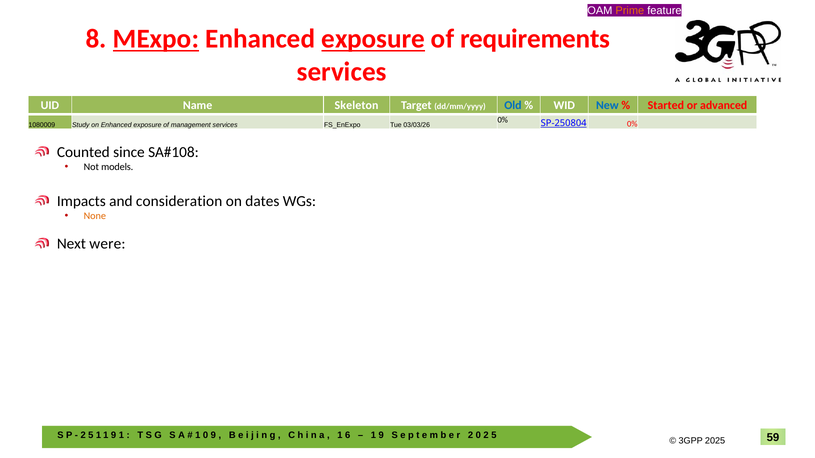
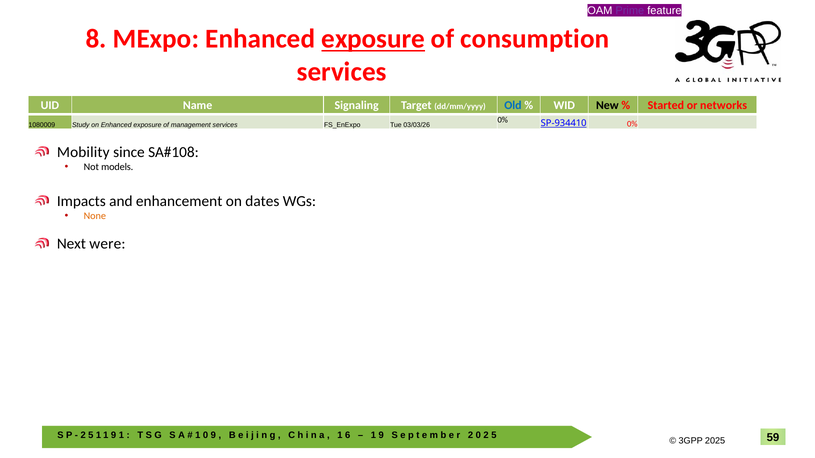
Prime colour: orange -> purple
MExpo underline: present -> none
requirements: requirements -> consumption
Skeleton: Skeleton -> Signaling
New colour: blue -> black
advanced: advanced -> networks
SP-250804: SP-250804 -> SP-934410
Counted: Counted -> Mobility
consideration: consideration -> enhancement
